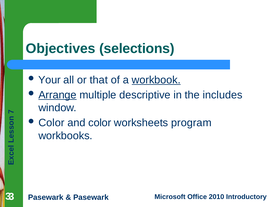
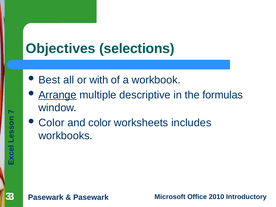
Your: Your -> Best
that: that -> with
workbook underline: present -> none
includes: includes -> formulas
program: program -> includes
